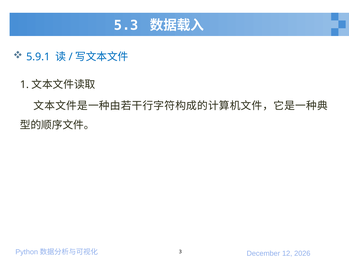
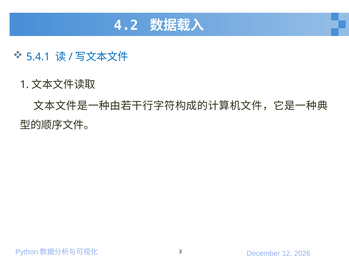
5.3: 5.3 -> 4.2
5.9.1: 5.9.1 -> 5.4.1
